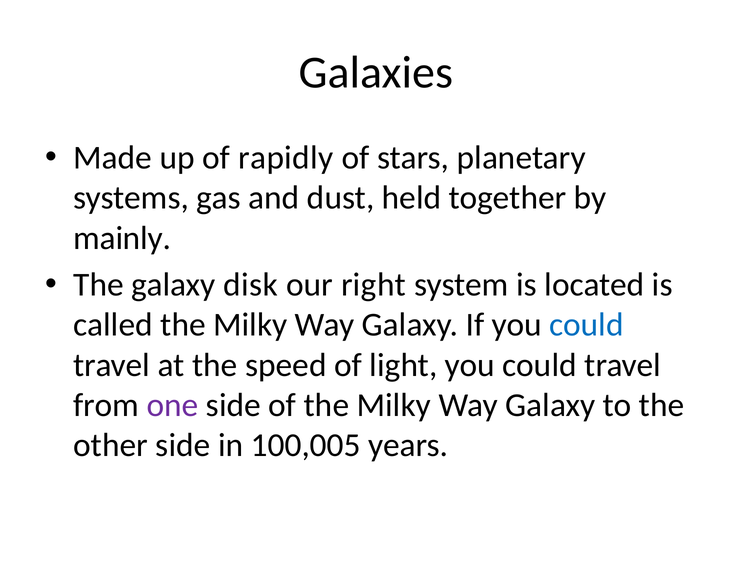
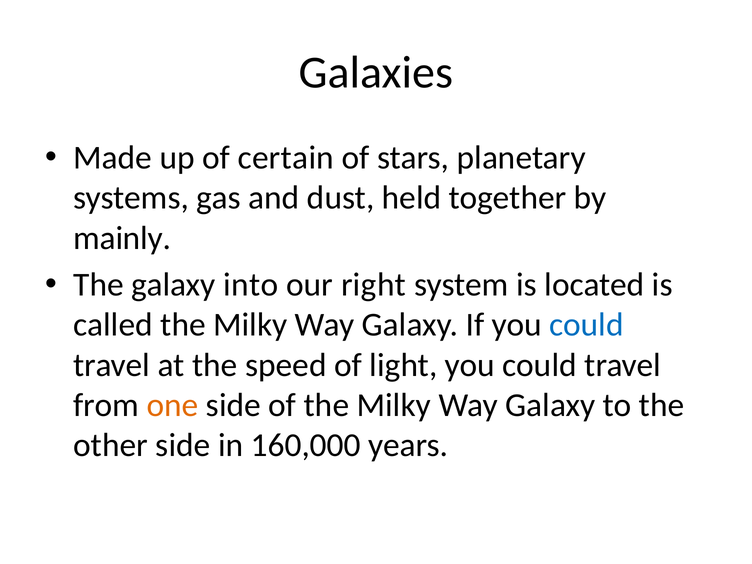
rapidly: rapidly -> certain
disk: disk -> into
one colour: purple -> orange
100,005: 100,005 -> 160,000
